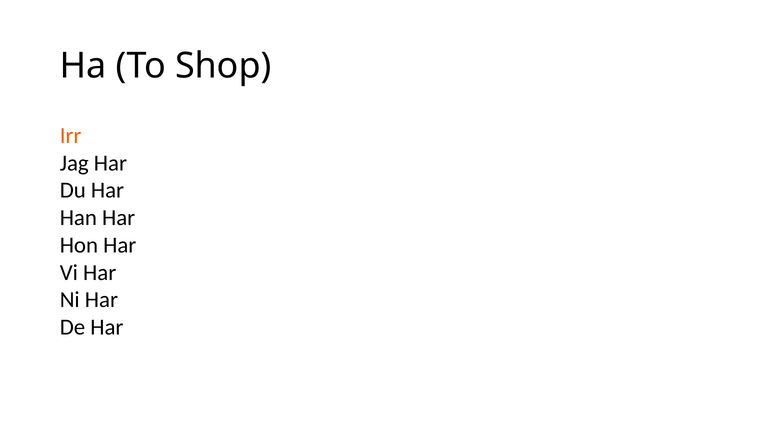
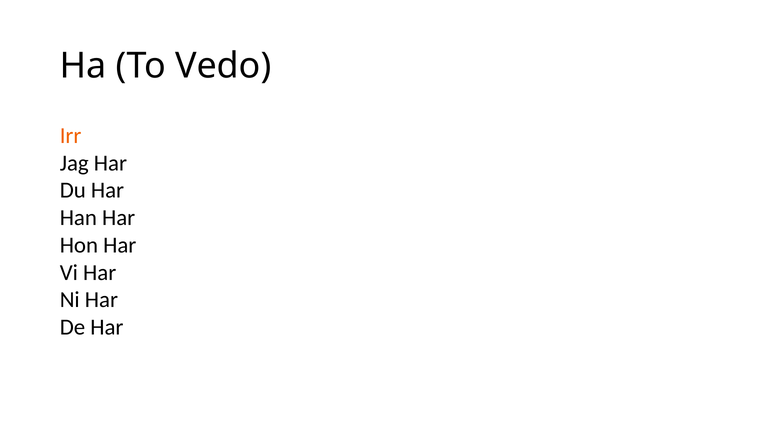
Shop: Shop -> Vedo
